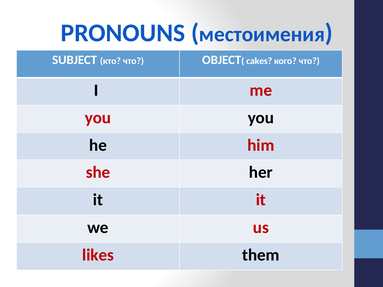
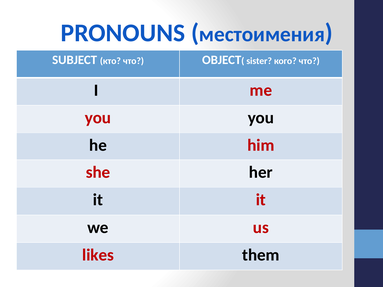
cakes: cakes -> sister
